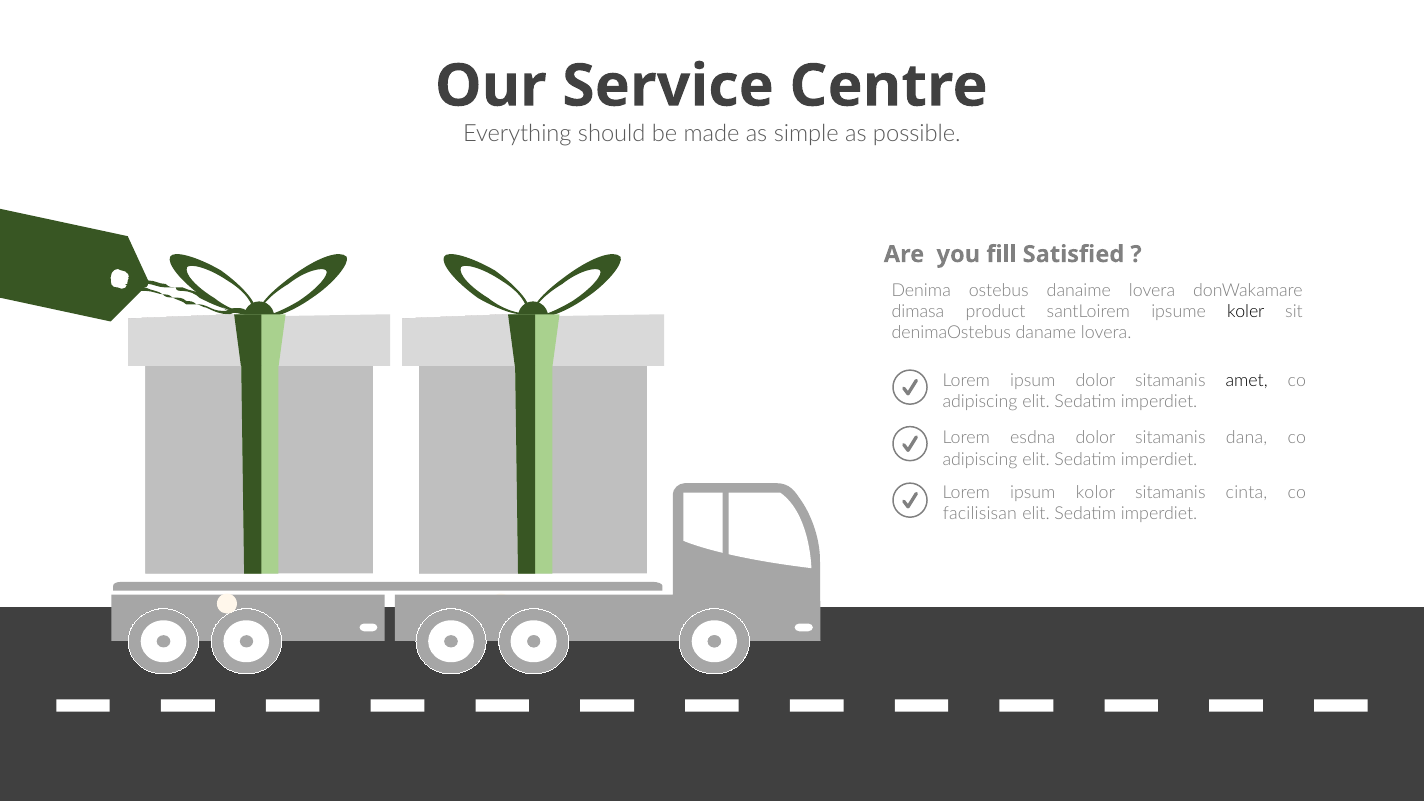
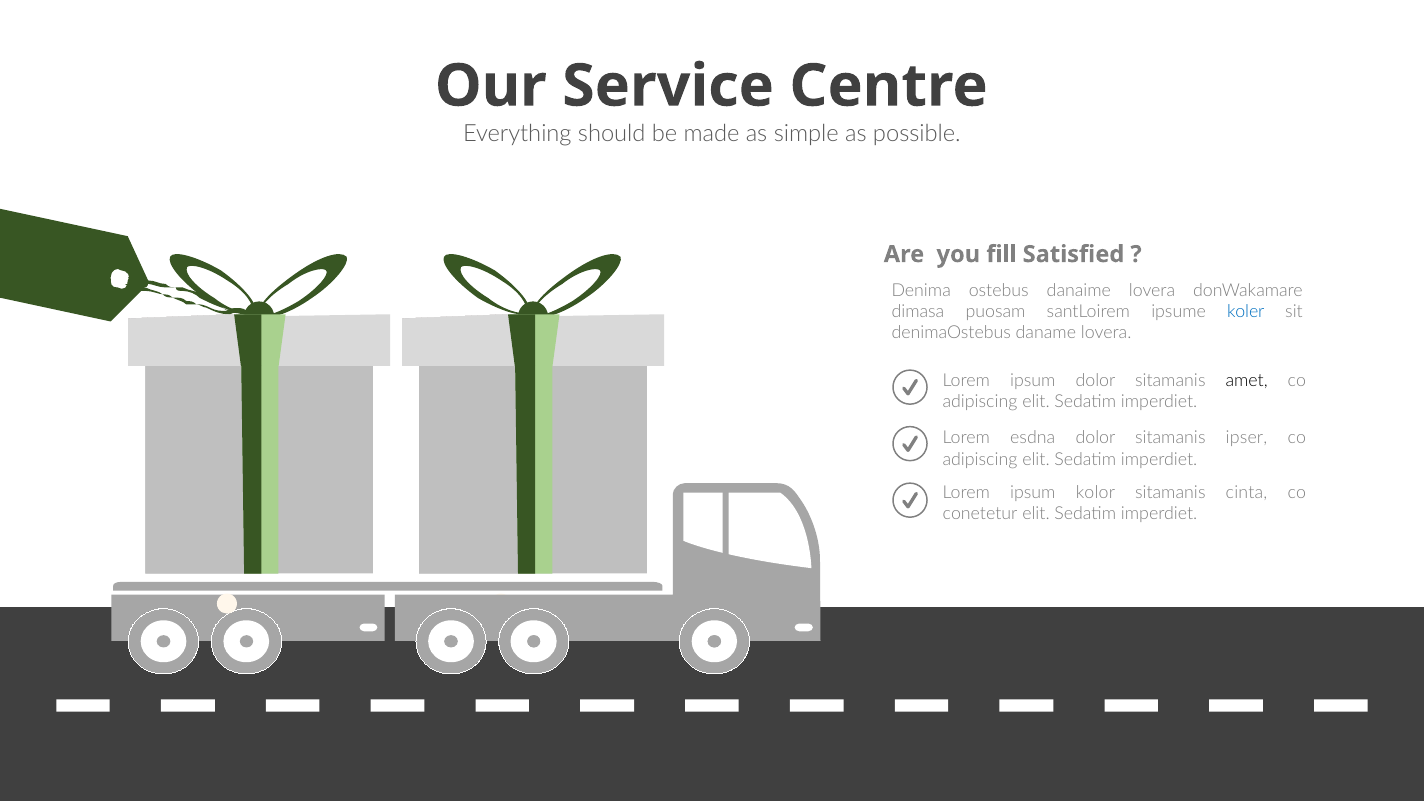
product: product -> puosam
koler colour: black -> blue
dana: dana -> ipser
facilisisan: facilisisan -> conetetur
